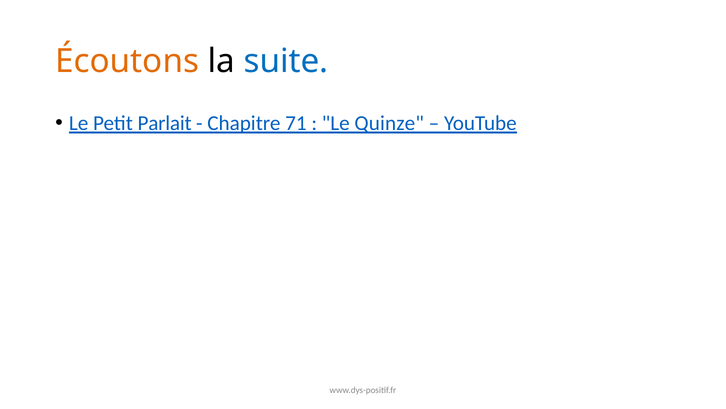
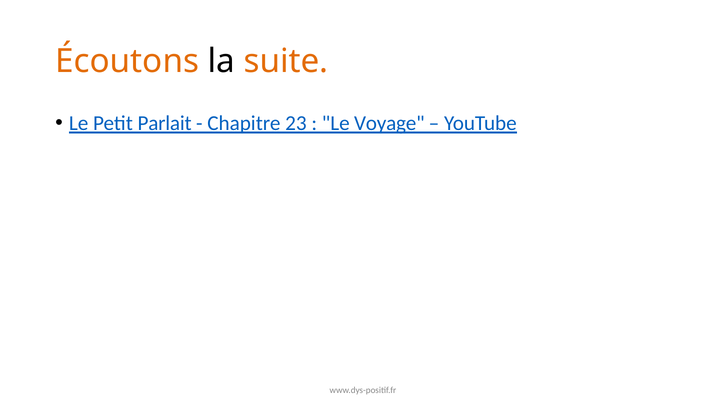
suite colour: blue -> orange
71: 71 -> 23
Quinze: Quinze -> Voyage
